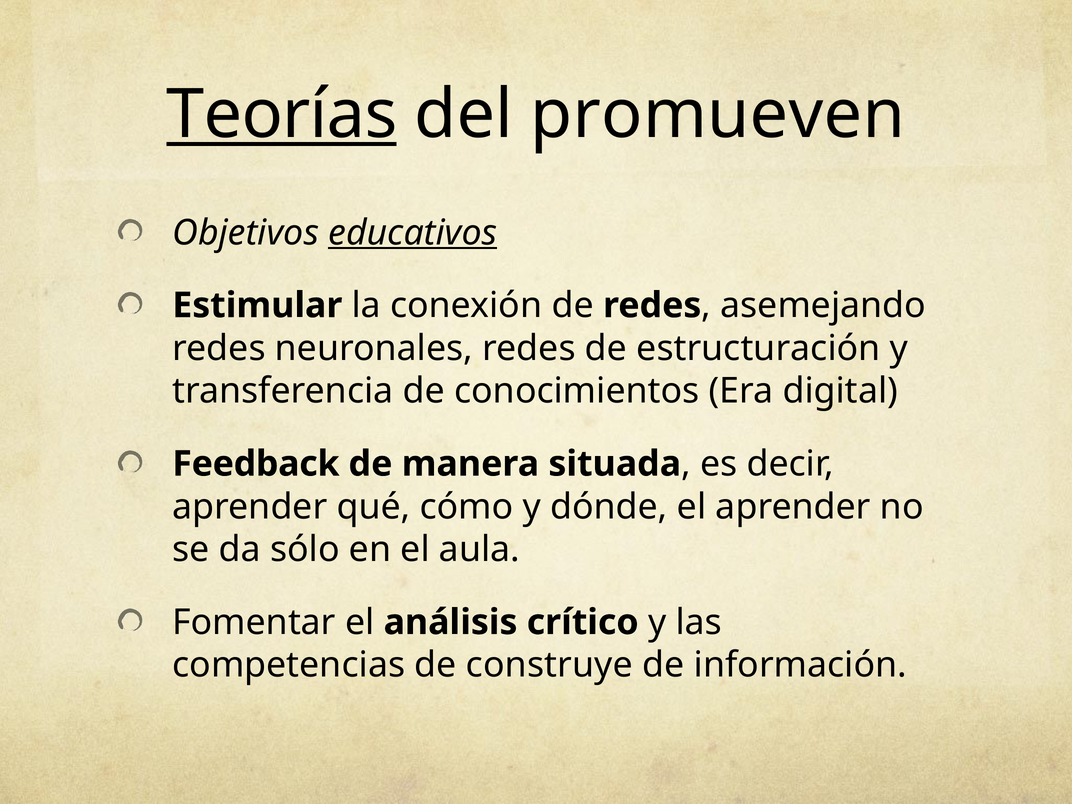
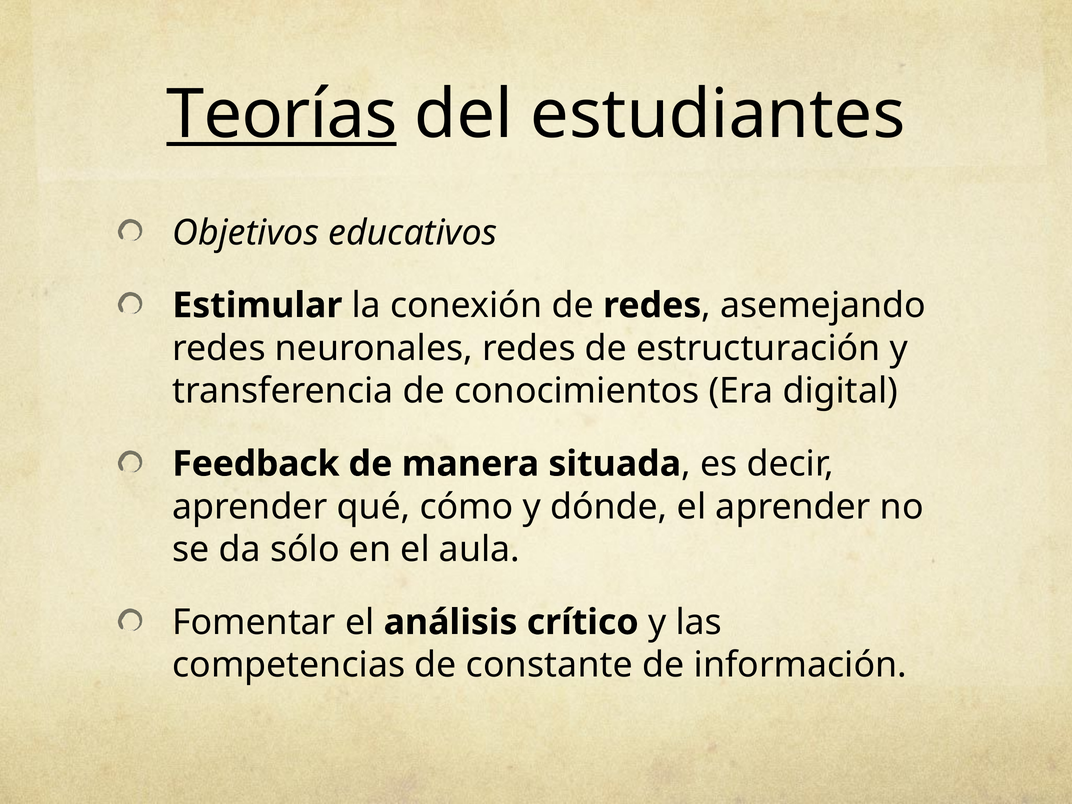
promueven: promueven -> estudiantes
educativos underline: present -> none
construye: construye -> constante
